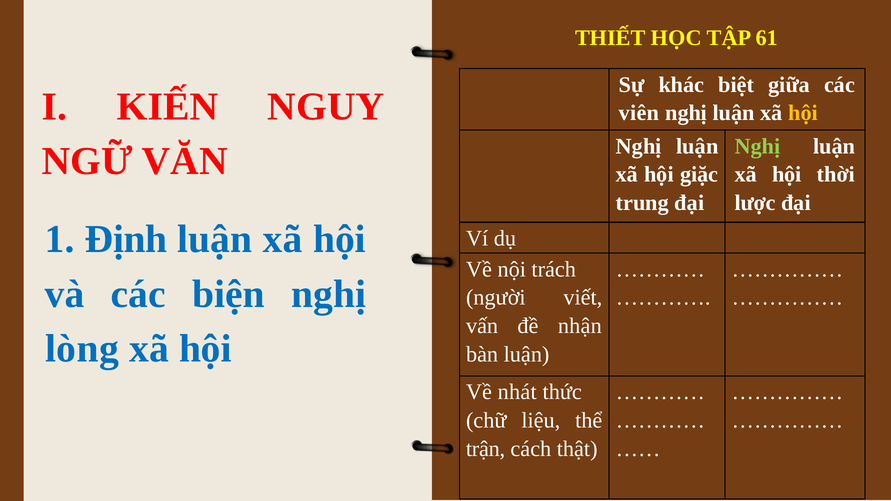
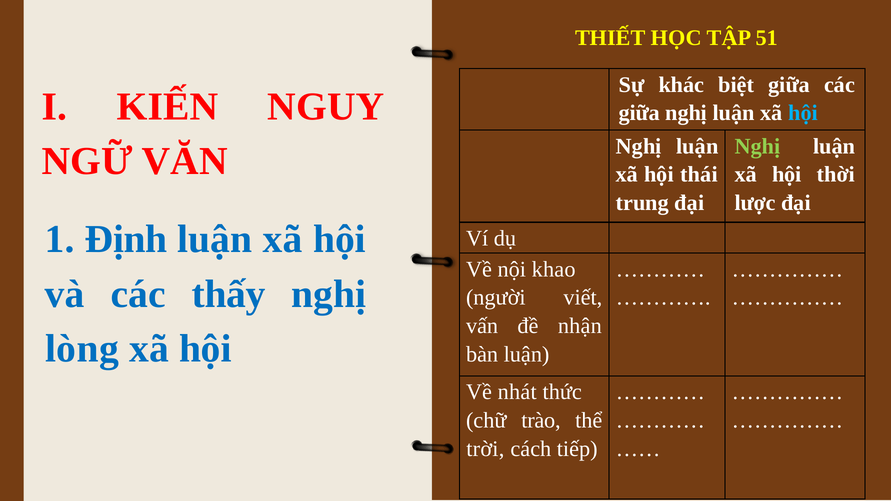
61: 61 -> 51
viên at (639, 113): viên -> giữa
hội at (803, 113) colour: yellow -> light blue
giặc: giặc -> thái
trách: trách -> khao
biện: biện -> thấy
liệu: liệu -> trào
trận: trận -> trời
thật: thật -> tiếp
